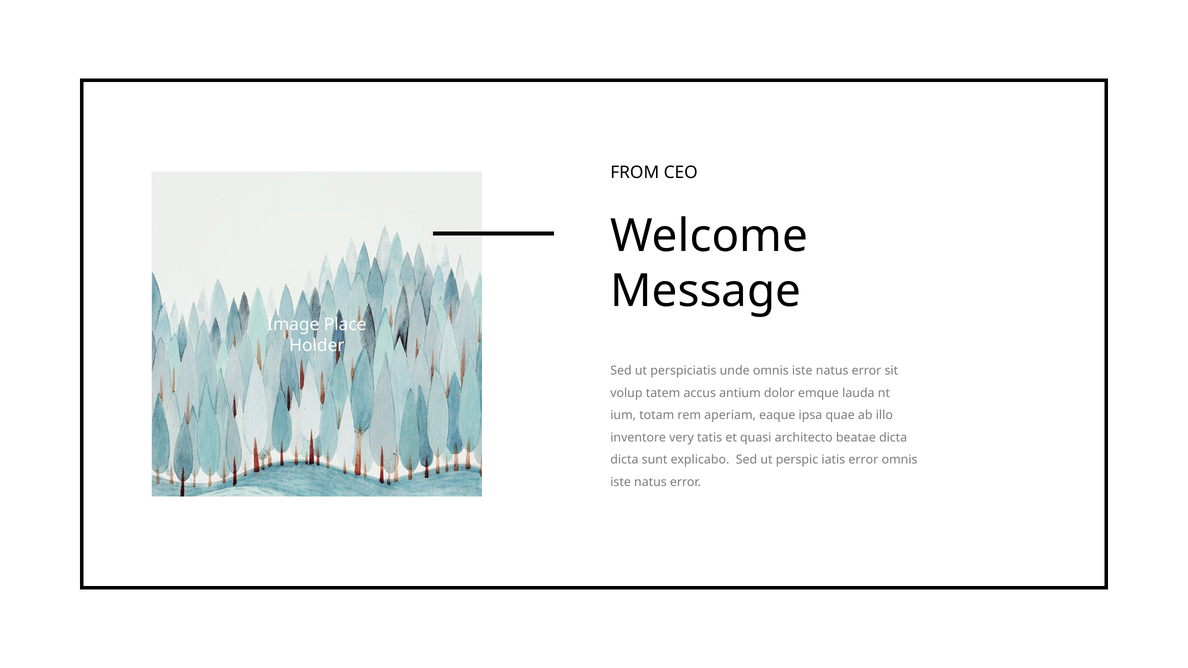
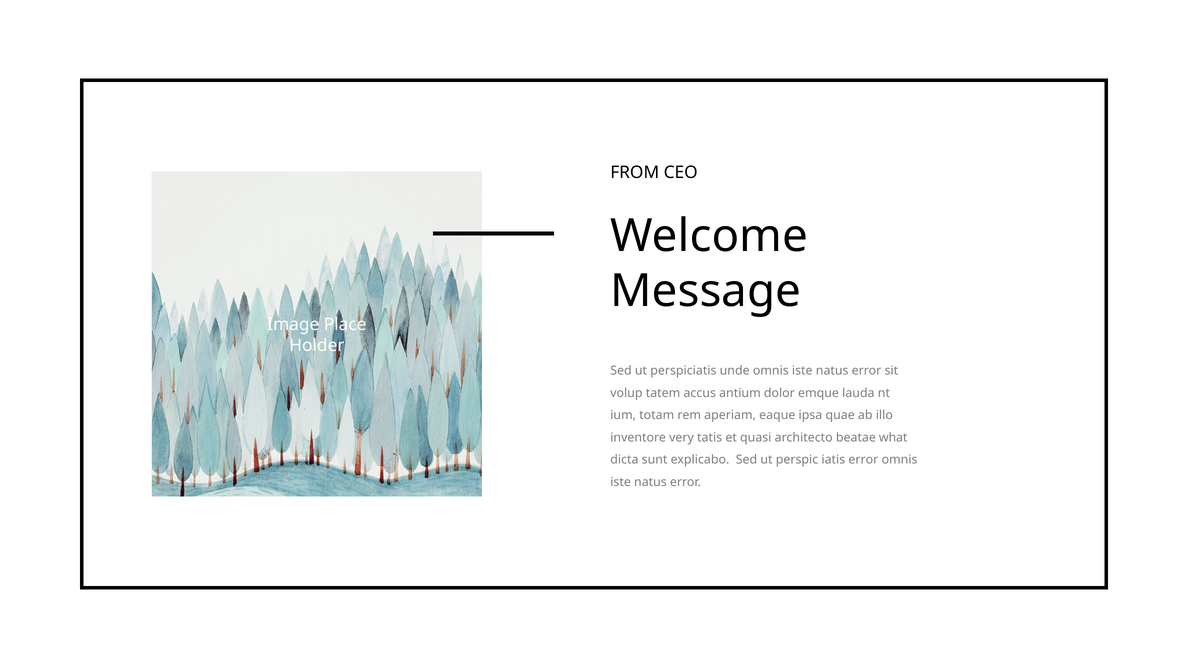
beatae dicta: dicta -> what
